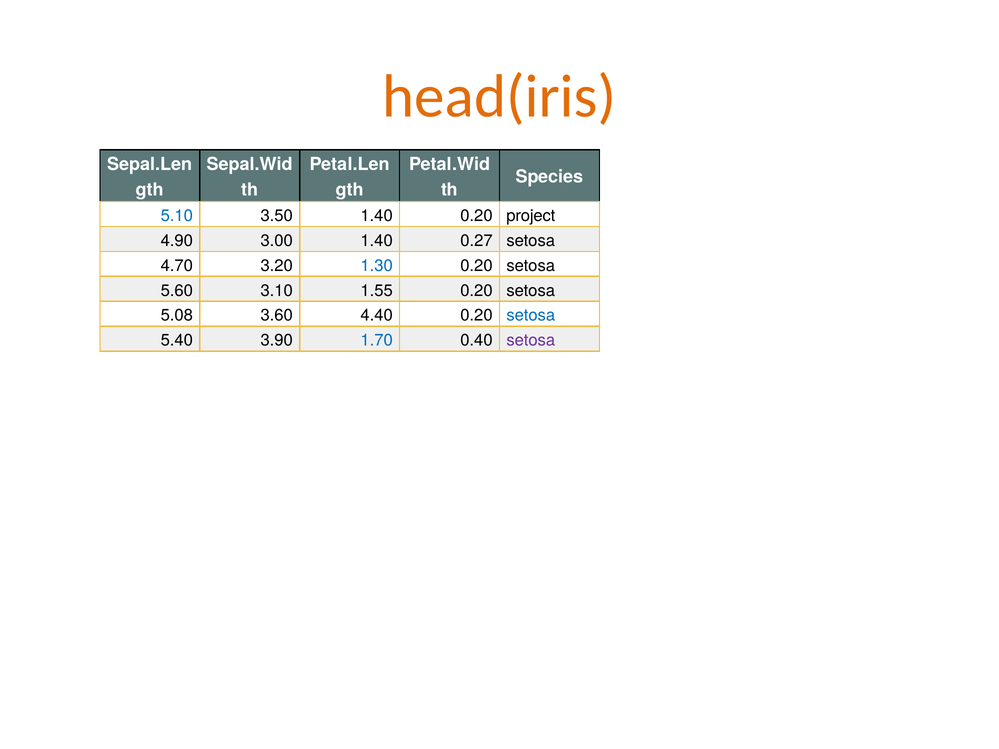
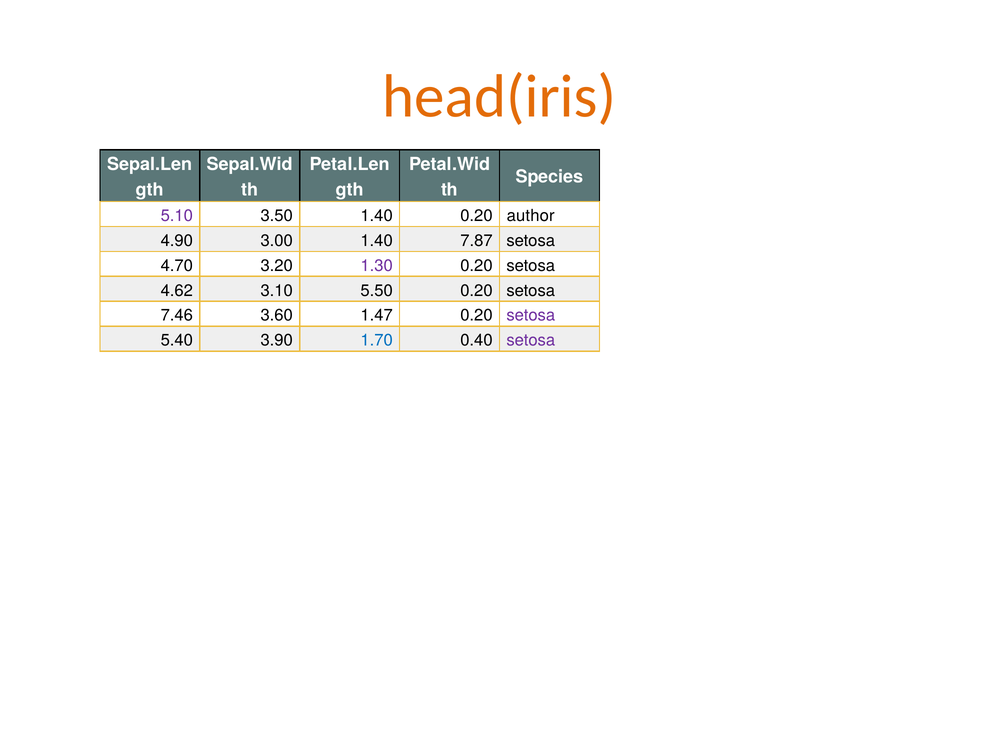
5.10 colour: blue -> purple
project: project -> author
0.27: 0.27 -> 7.87
1.30 colour: blue -> purple
5.60: 5.60 -> 4.62
1.55: 1.55 -> 5.50
5.08: 5.08 -> 7.46
4.40: 4.40 -> 1.47
setosa at (531, 316) colour: blue -> purple
